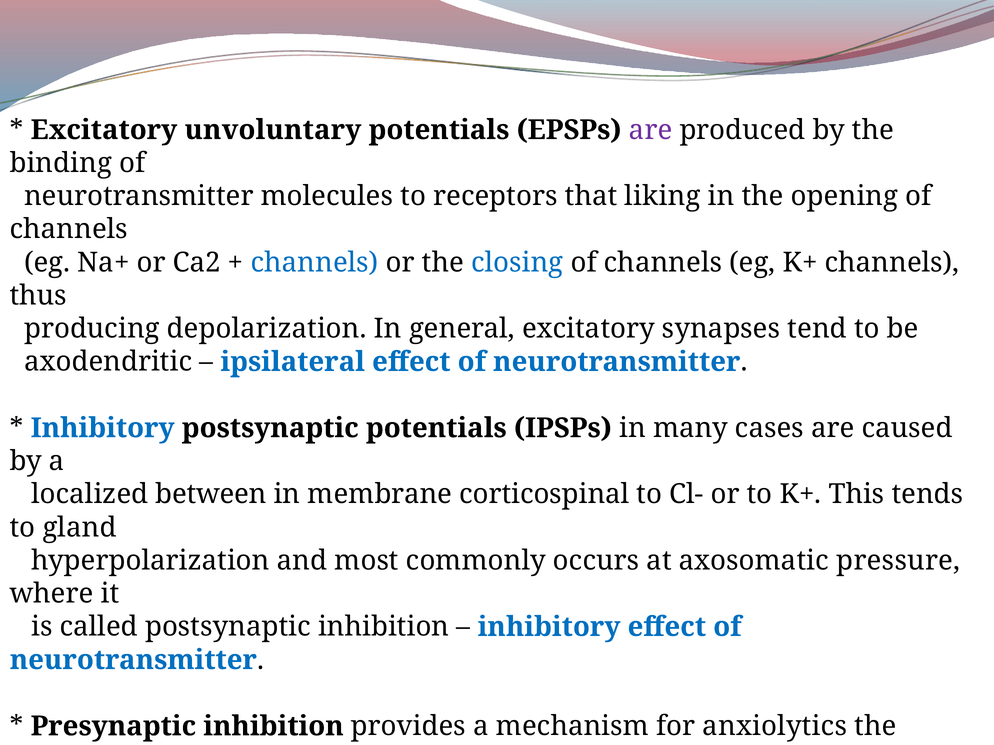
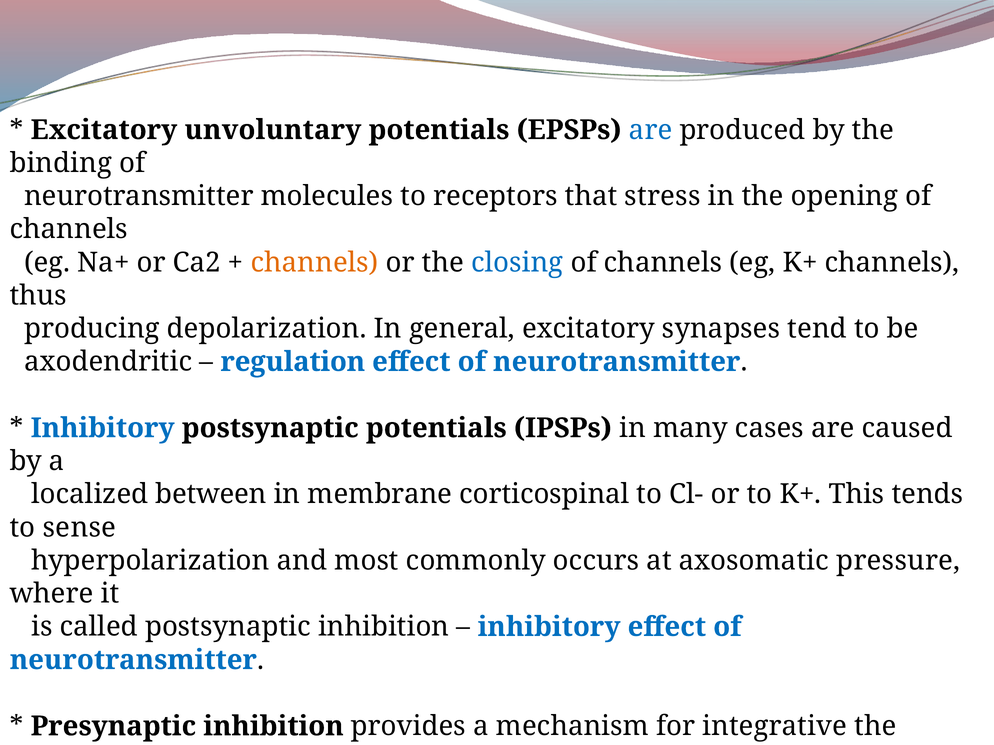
are at (651, 130) colour: purple -> blue
liking: liking -> stress
channels at (315, 263) colour: blue -> orange
ipsilateral: ipsilateral -> regulation
gland: gland -> sense
anxiolytics: anxiolytics -> integrative
